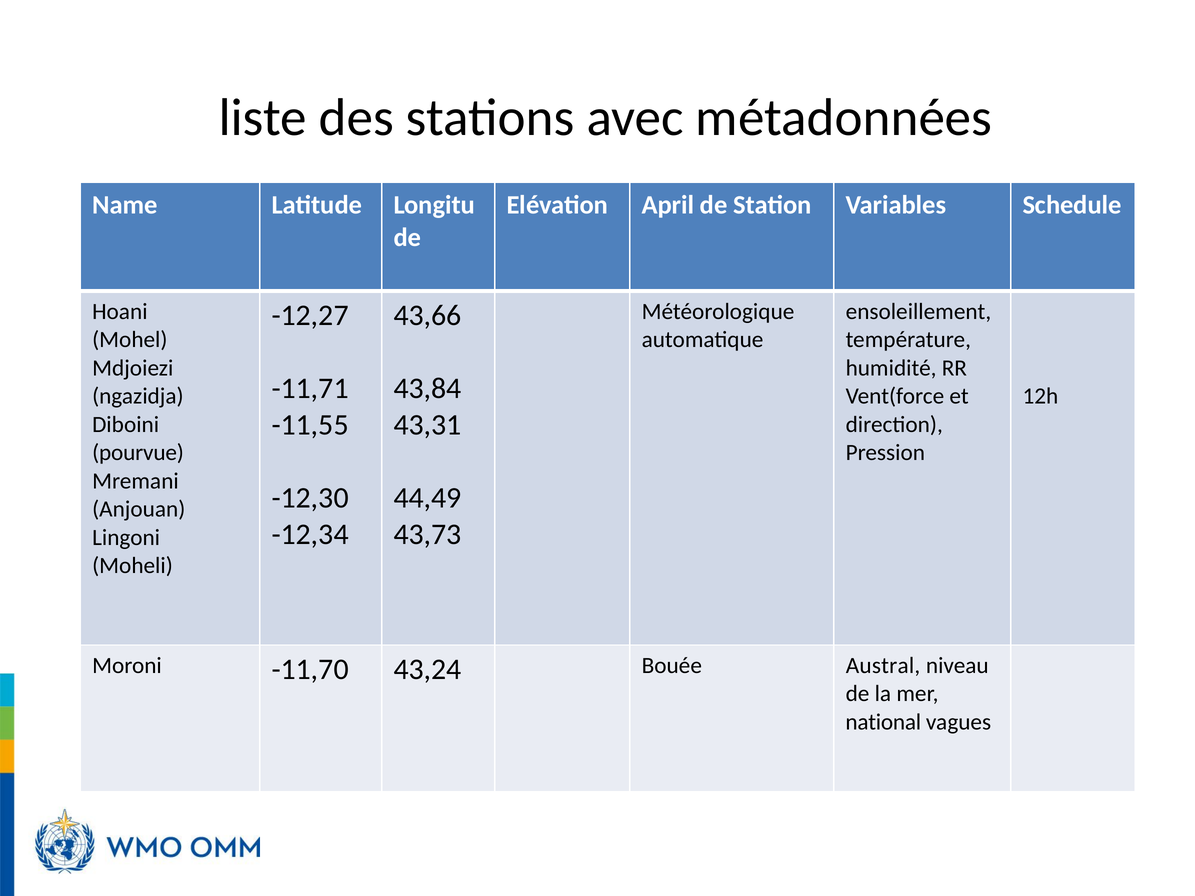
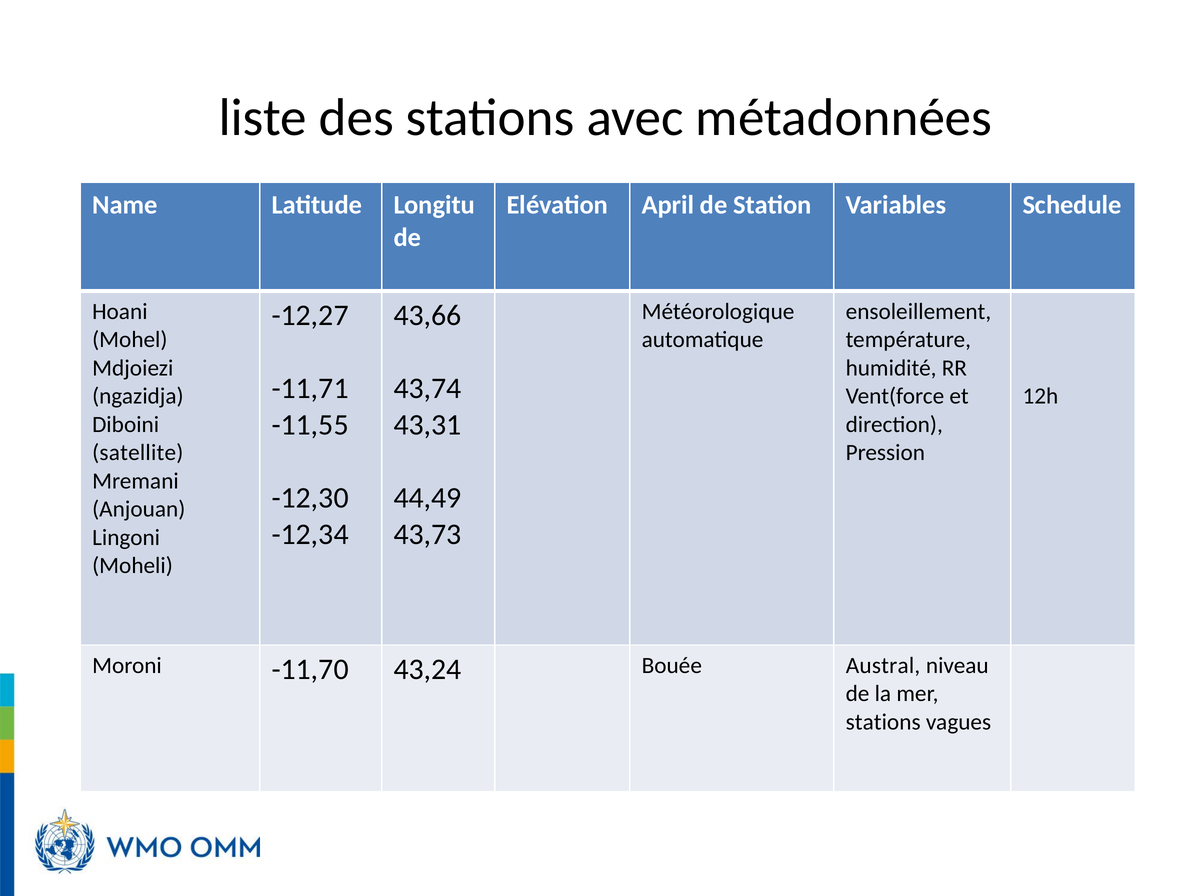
43,84: 43,84 -> 43,74
pourvue: pourvue -> satellite
national at (883, 722): national -> stations
